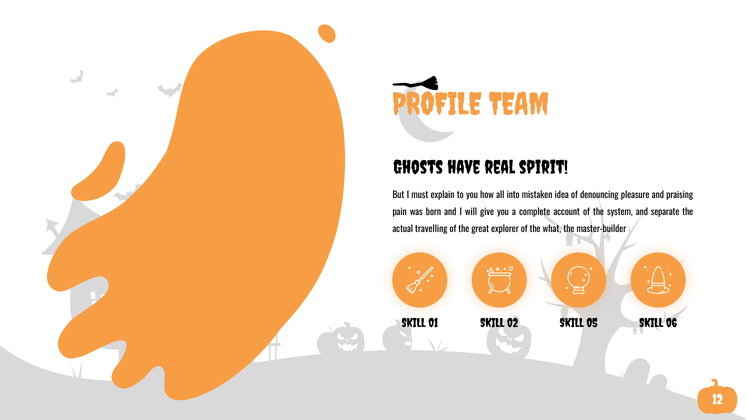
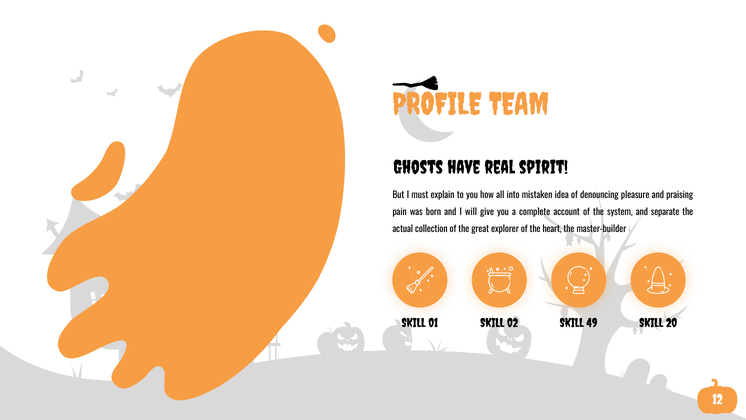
travelling: travelling -> collection
what: what -> heart
05: 05 -> 49
06: 06 -> 20
